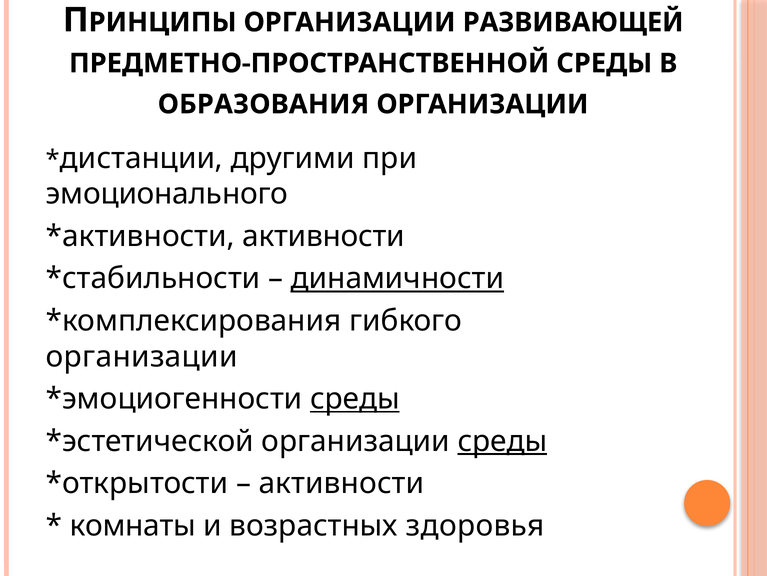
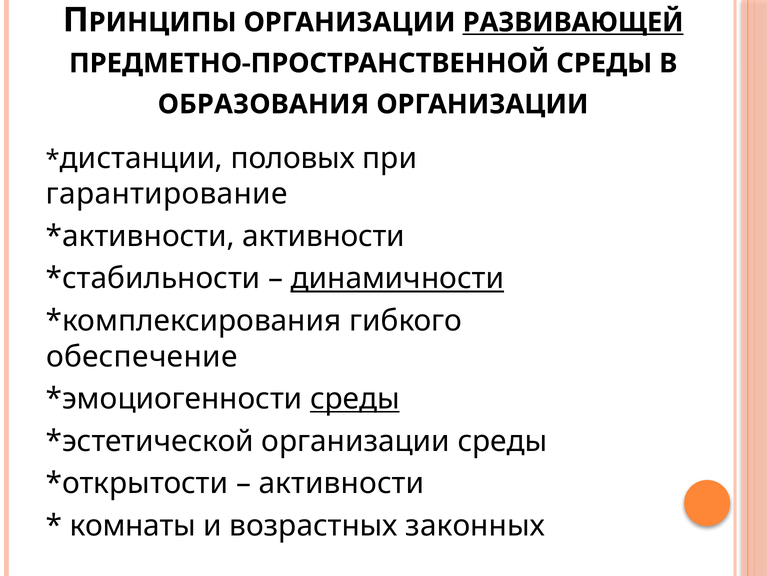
РАЗВИВАЮЩЕЙ underline: none -> present
другими: другими -> половых
эмоционального: эмоционального -> гарантирование
организации at (142, 356): организации -> обеспечение
среды at (502, 441) underline: present -> none
здоровья: здоровья -> законных
